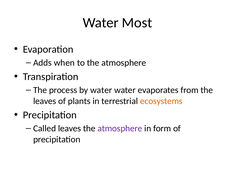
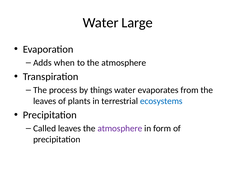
Most: Most -> Large
by water: water -> things
ecosystems colour: orange -> blue
